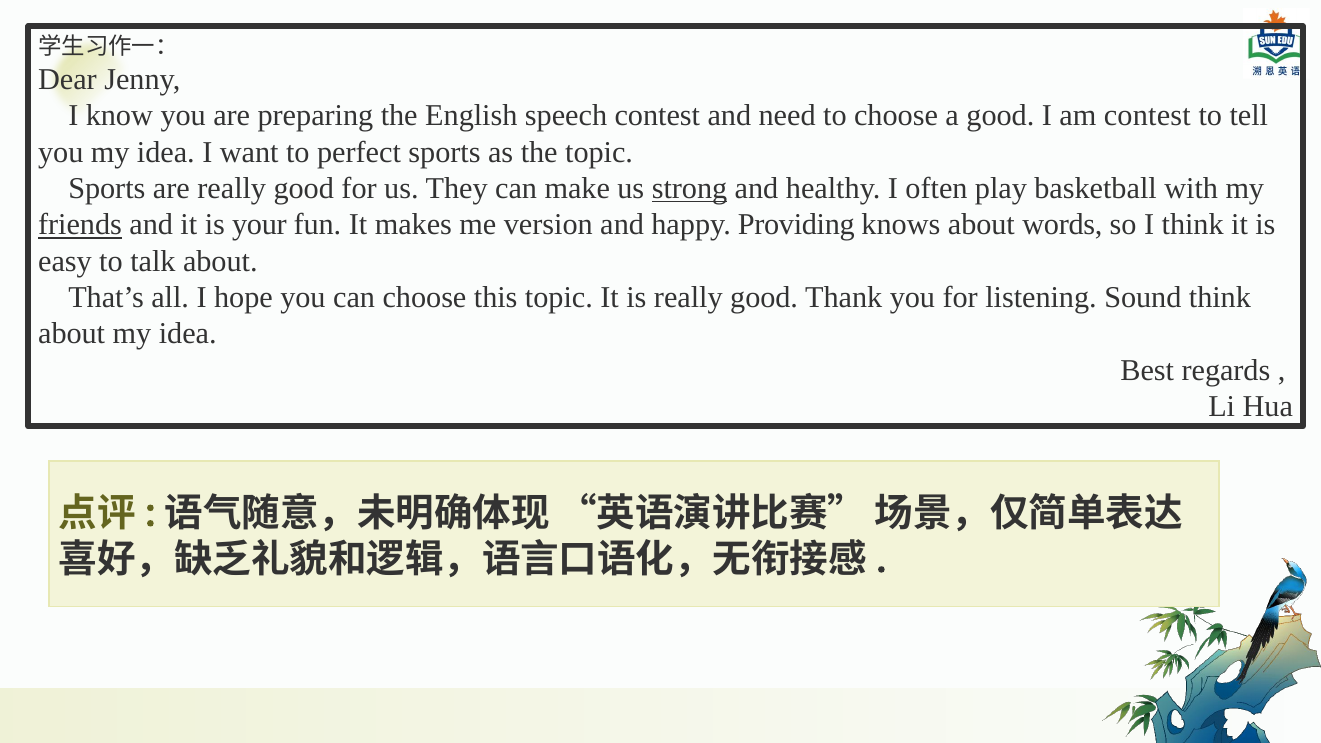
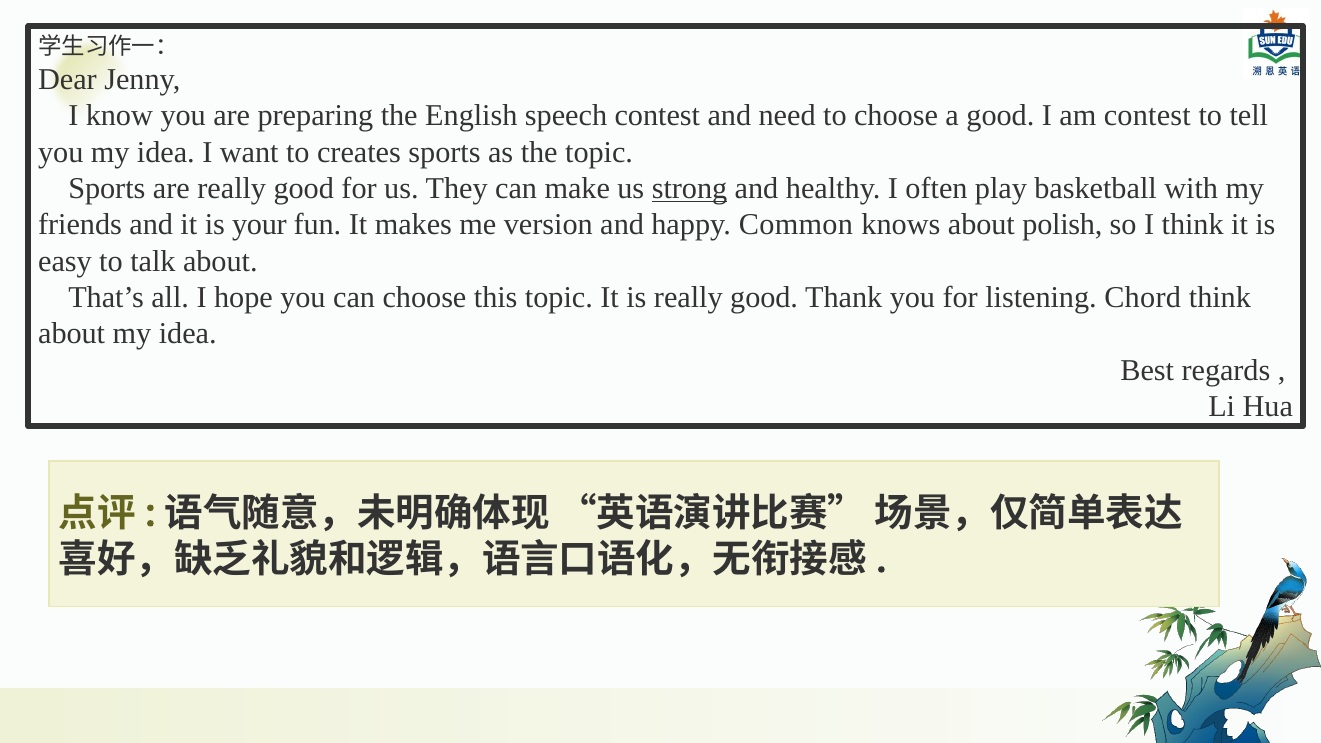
perfect: perfect -> creates
friends underline: present -> none
Providing: Providing -> Common
words: words -> polish
Sound: Sound -> Chord
